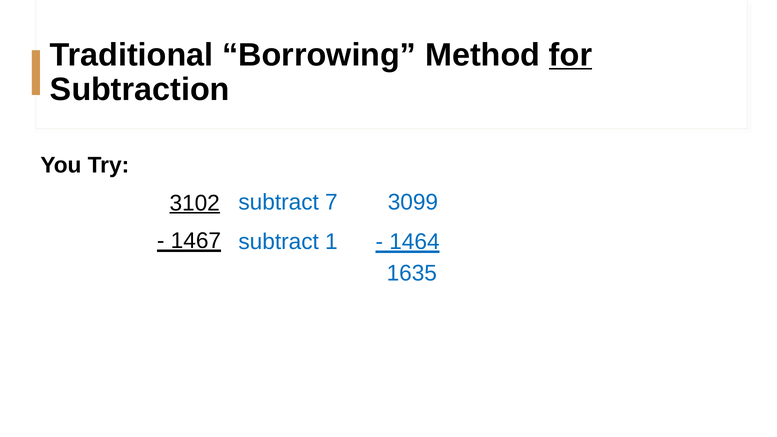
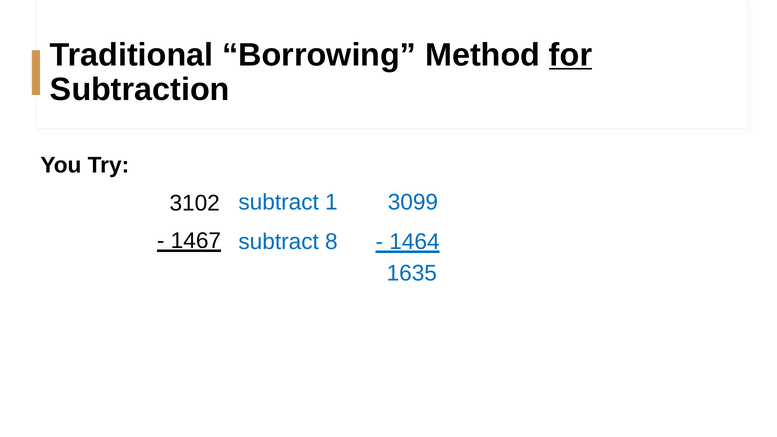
7: 7 -> 1
3102 underline: present -> none
1: 1 -> 8
